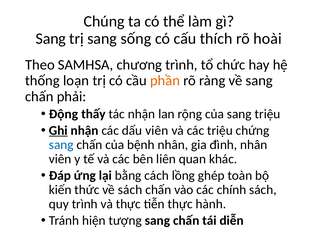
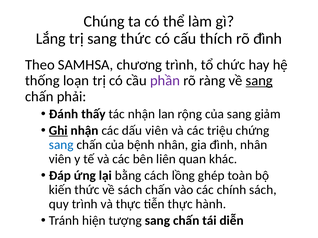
Sang at (51, 39): Sang -> Lắng
sang sống: sống -> thức
rõ hoài: hoài -> đình
phần colour: orange -> purple
sang at (259, 81) underline: none -> present
Động: Động -> Đánh
sang triệu: triệu -> giảm
